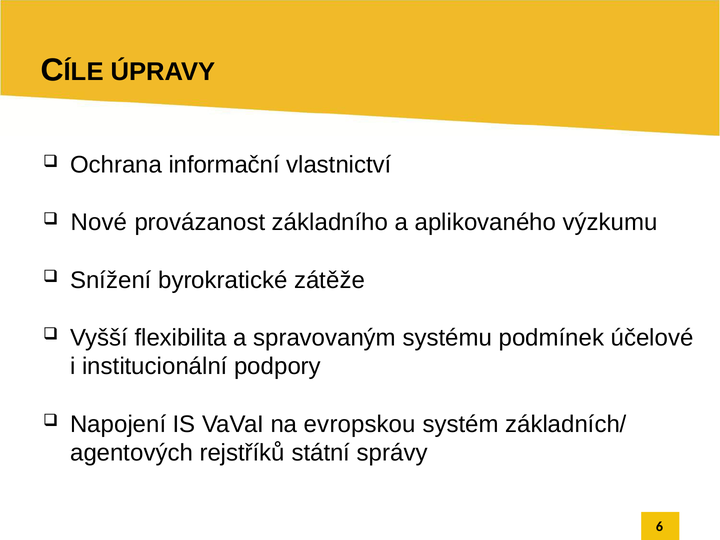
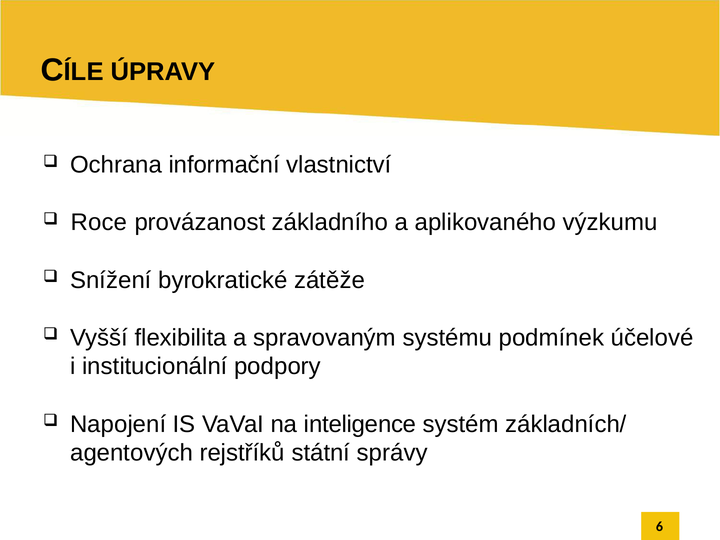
Nové: Nové -> Roce
evropskou: evropskou -> inteligence
